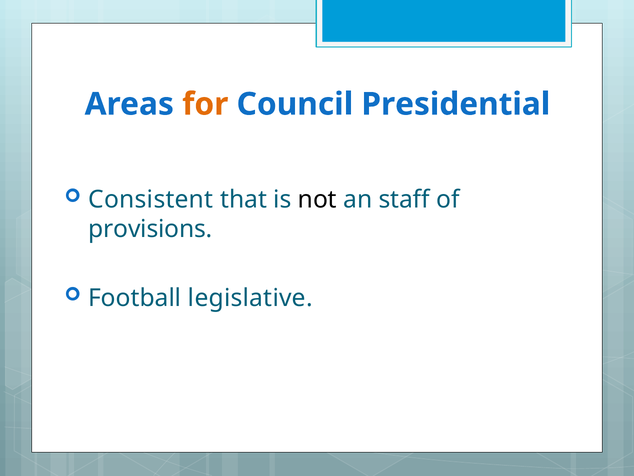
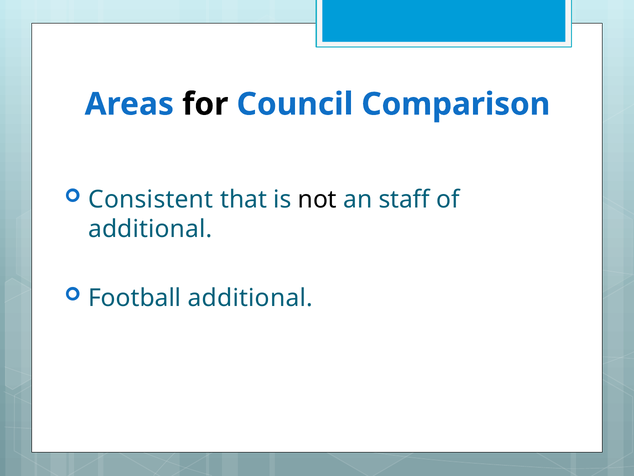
for colour: orange -> black
Presidential: Presidential -> Comparison
provisions at (150, 229): provisions -> additional
Football legislative: legislative -> additional
